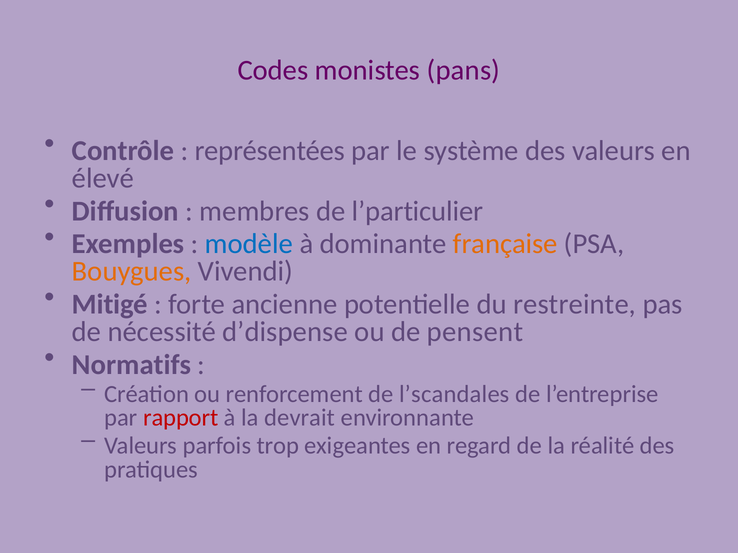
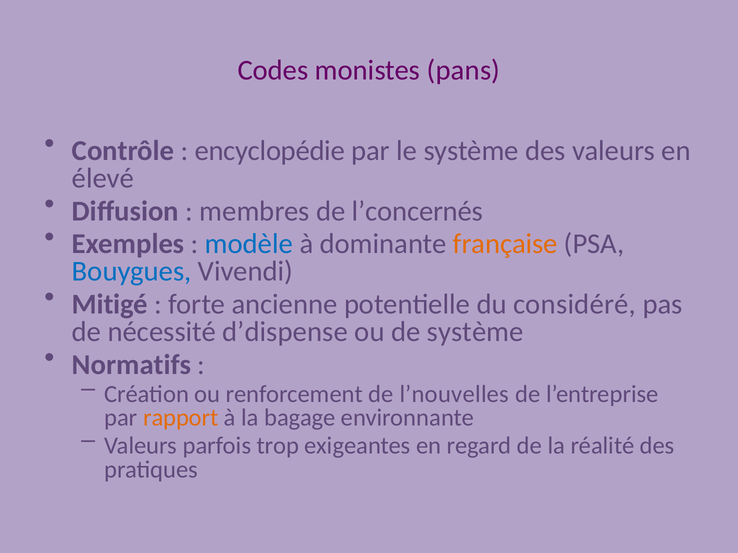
représentées: représentées -> encyclopédie
l’particulier: l’particulier -> l’concernés
Bouygues colour: orange -> blue
restreinte: restreinte -> considéré
de pensent: pensent -> système
l’scandales: l’scandales -> l’nouvelles
rapport colour: red -> orange
devrait: devrait -> bagage
